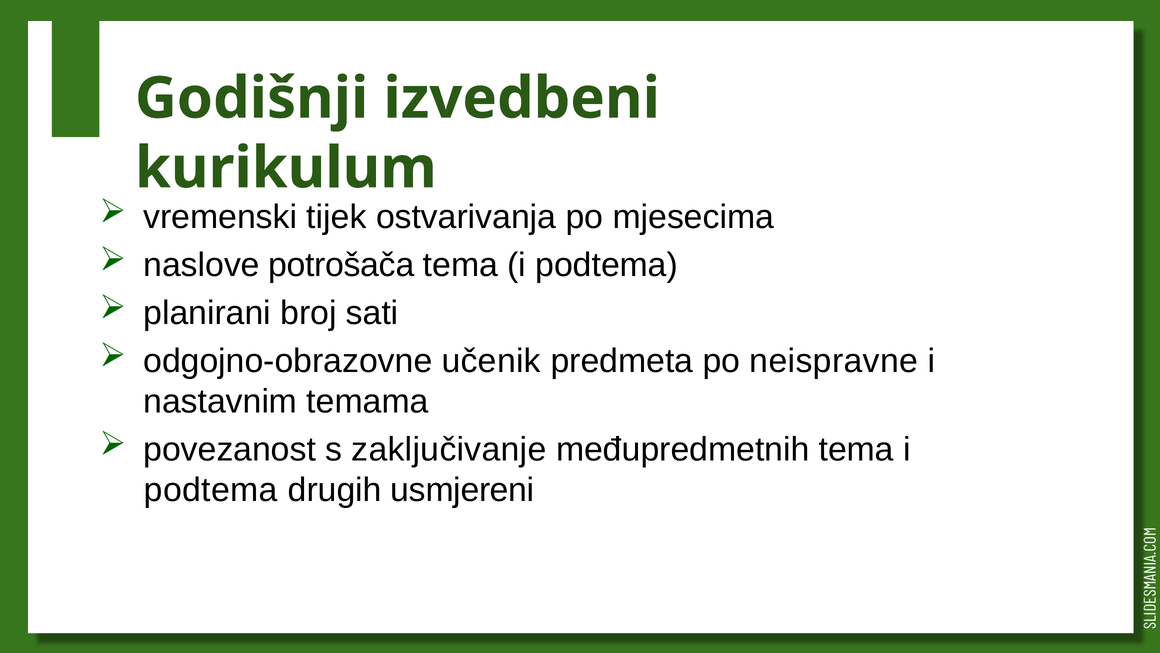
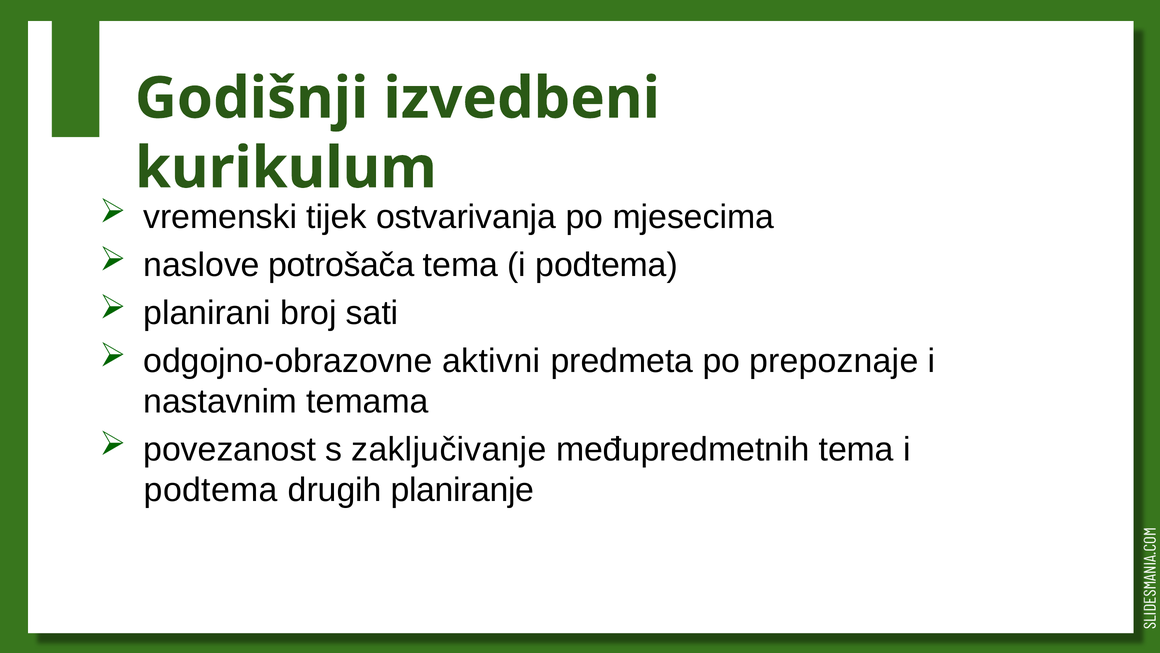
učenik: učenik -> aktivni
neispravne: neispravne -> prepoznaje
usmjereni: usmjereni -> planiranje
